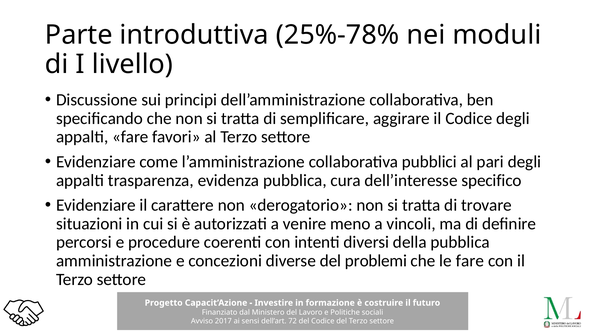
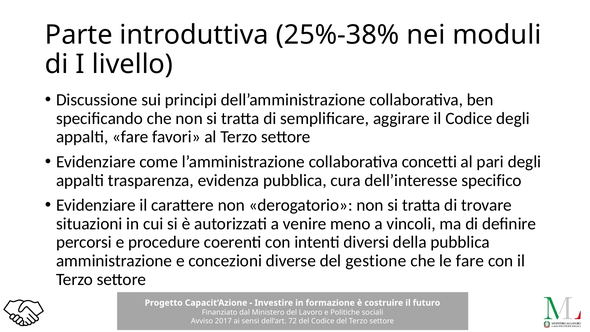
25%-78%: 25%-78% -> 25%-38%
pubblici: pubblici -> concetti
problemi: problemi -> gestione
